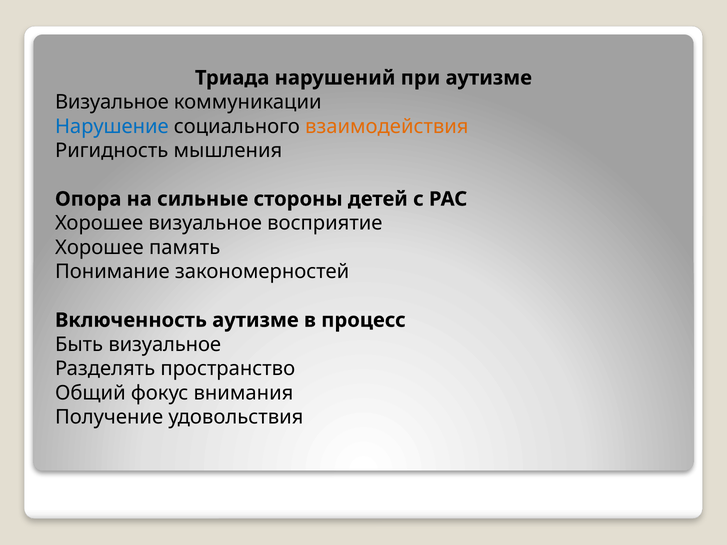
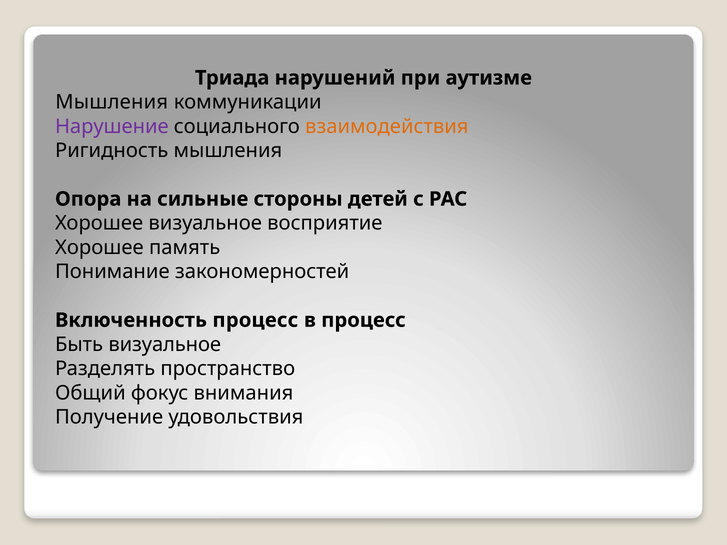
Визуальное at (112, 102): Визуальное -> Мышления
Нарушение colour: blue -> purple
Включенность аутизме: аутизме -> процесс
